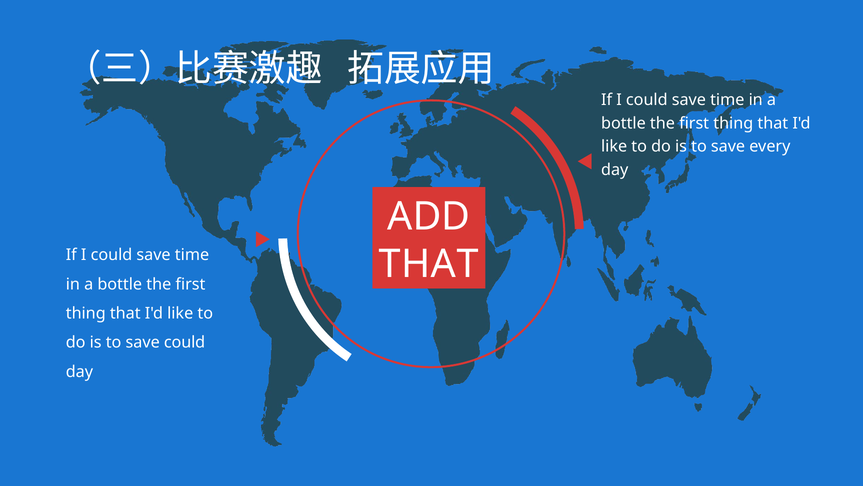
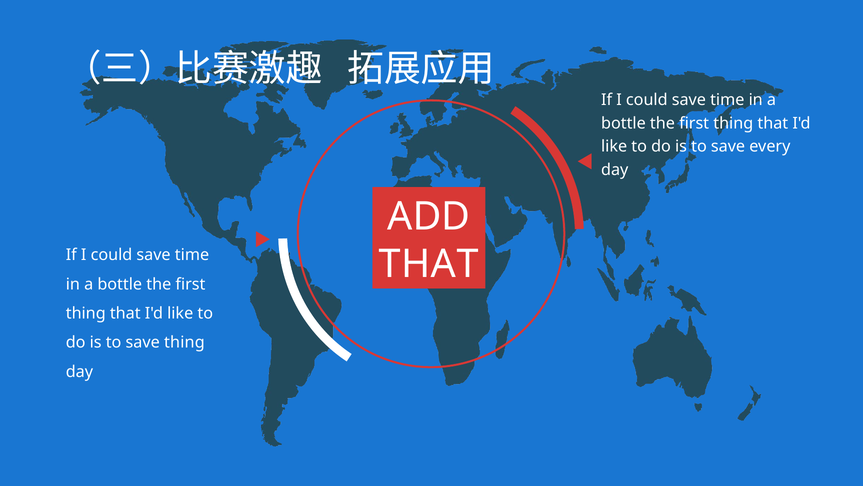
save could: could -> thing
